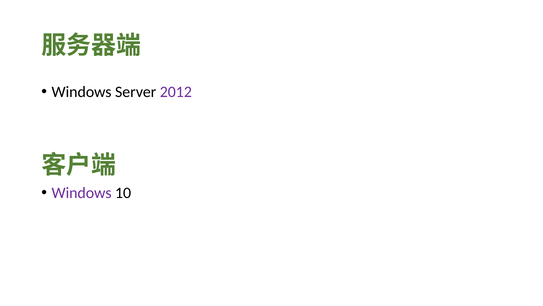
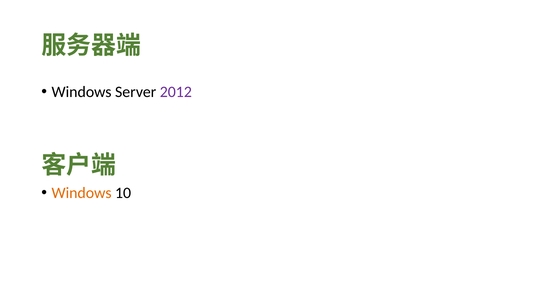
Windows at (82, 193) colour: purple -> orange
